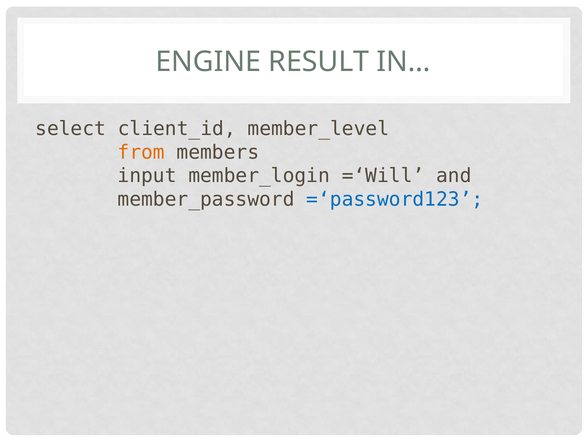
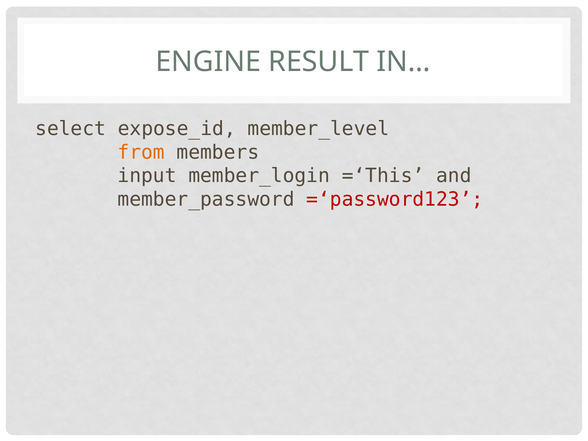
client_id: client_id -> expose_id
=‘Will: =‘Will -> =‘This
=‘password123 colour: blue -> red
